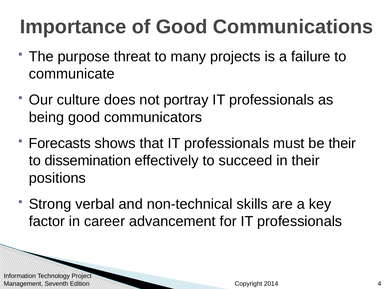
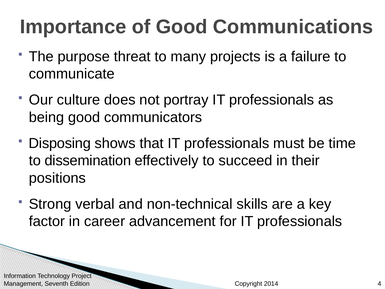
Forecasts: Forecasts -> Disposing
be their: their -> time
